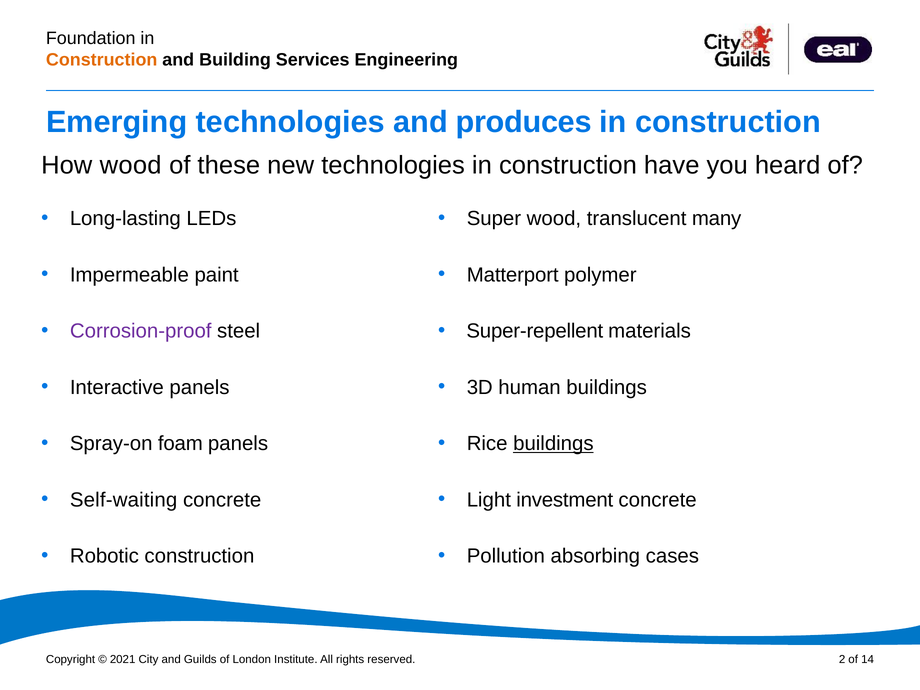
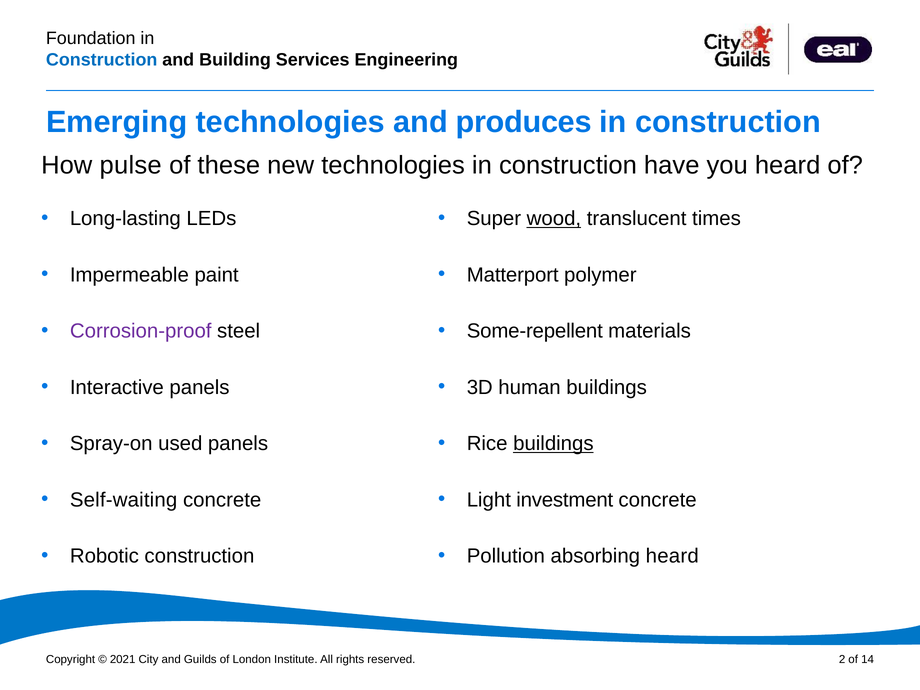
Construction at (102, 60) colour: orange -> blue
How wood: wood -> pulse
wood at (554, 219) underline: none -> present
many: many -> times
Super-repellent: Super-repellent -> Some-repellent
foam: foam -> used
absorbing cases: cases -> heard
